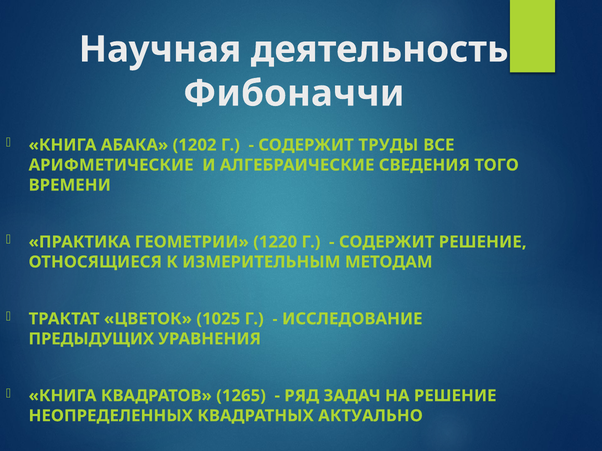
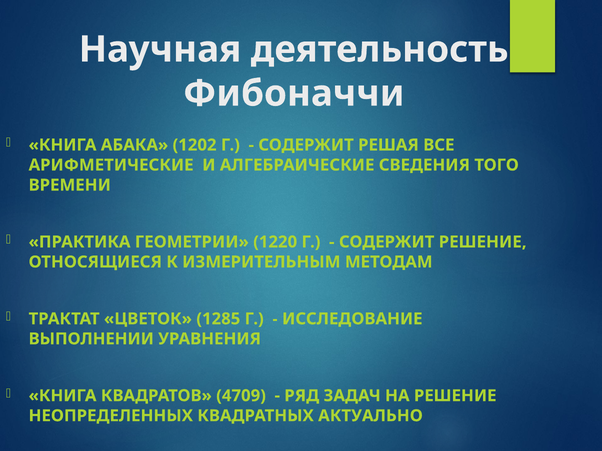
ТРУДЫ: ТРУДЫ -> РЕШАЯ
1025: 1025 -> 1285
ПРЕДЫДУЩИХ: ПРЕДЫДУЩИХ -> ВЫПОЛНЕНИИ
1265: 1265 -> 4709
